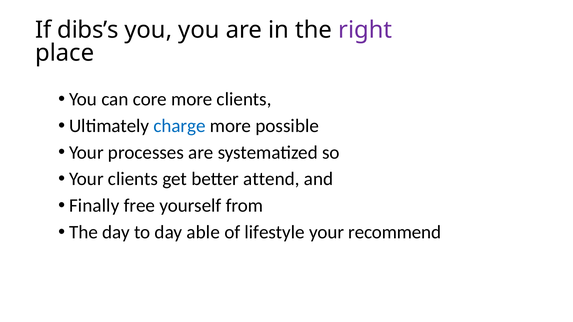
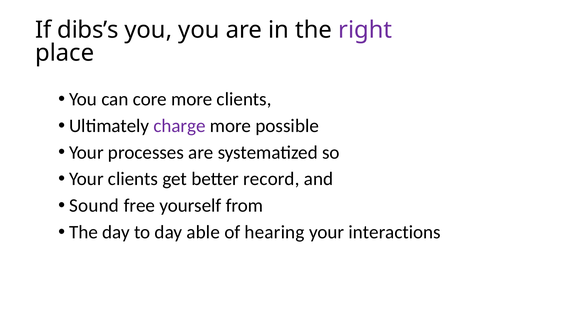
charge colour: blue -> purple
attend: attend -> record
Finally: Finally -> Sound
lifestyle: lifestyle -> hearing
recommend: recommend -> interactions
